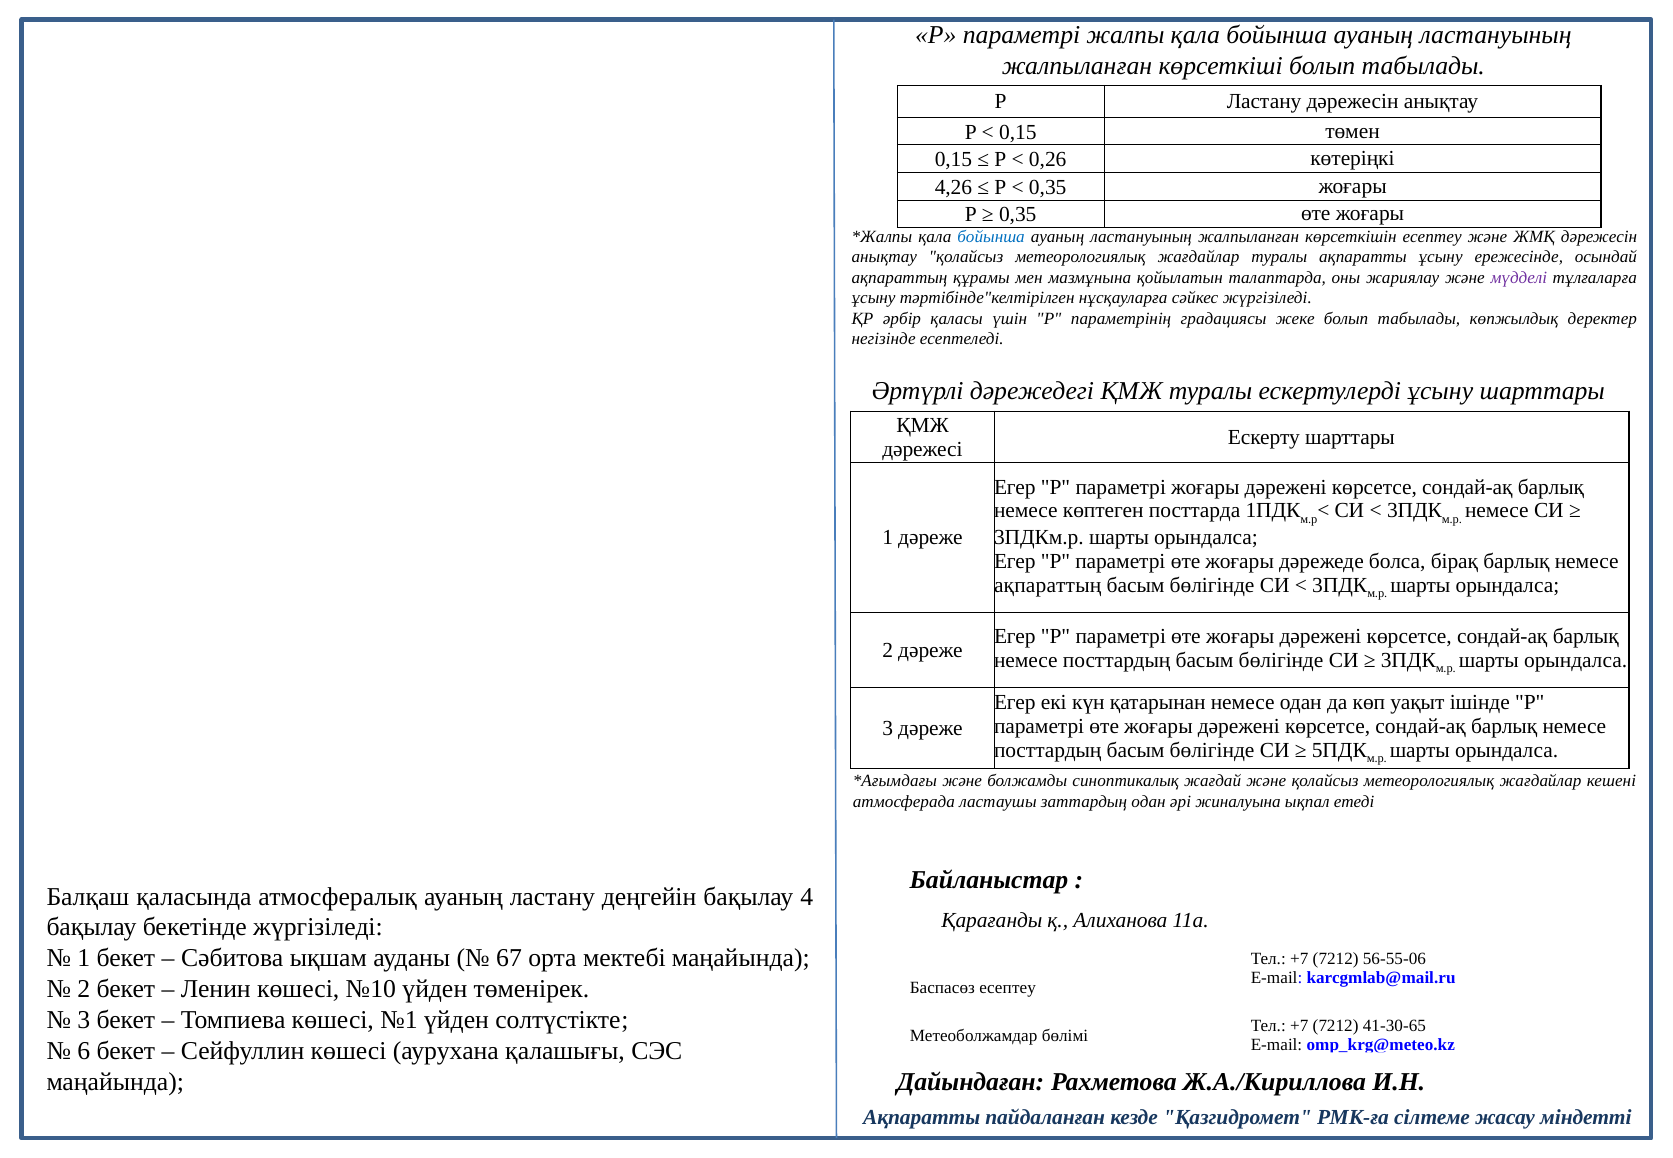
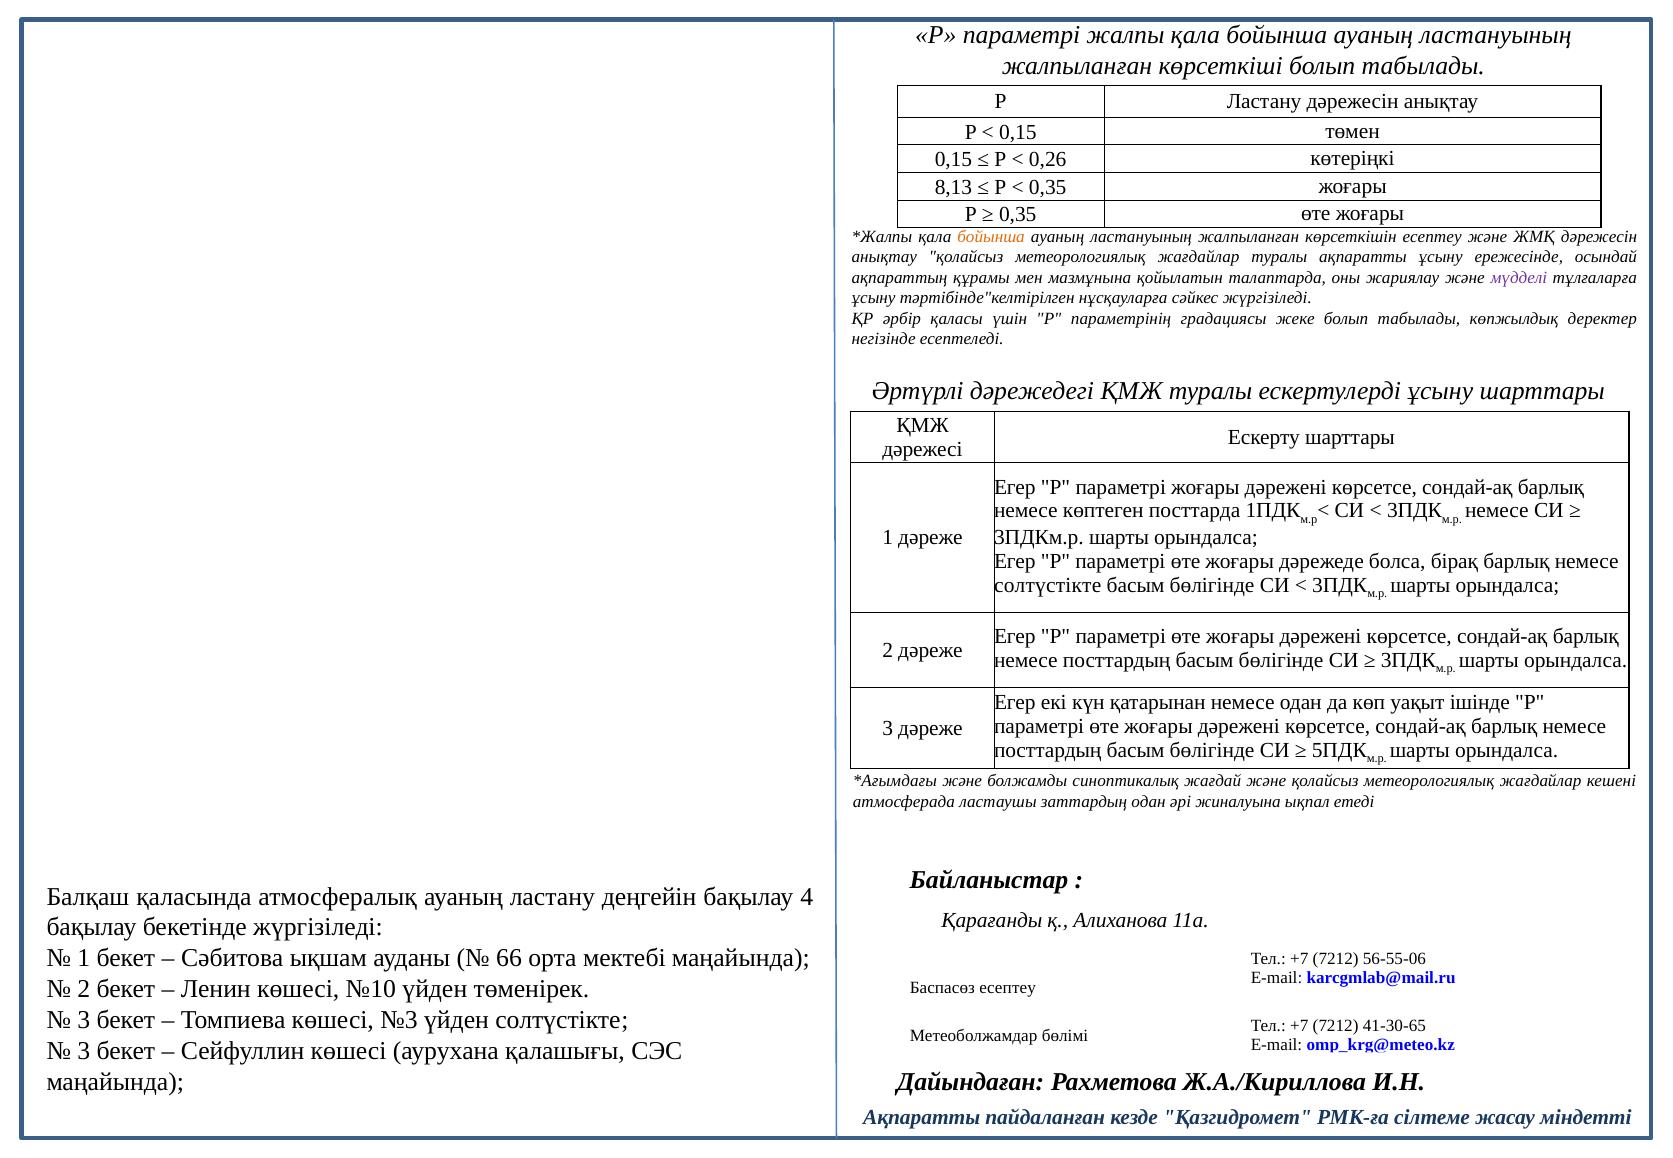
4,26: 4,26 -> 8,13
бойынша at (991, 237) colour: blue -> orange
ақпараттың at (1048, 585): ақпараттың -> солтүстікте
67: 67 -> 66
№1: №1 -> №3
6 at (84, 1051): 6 -> 3
